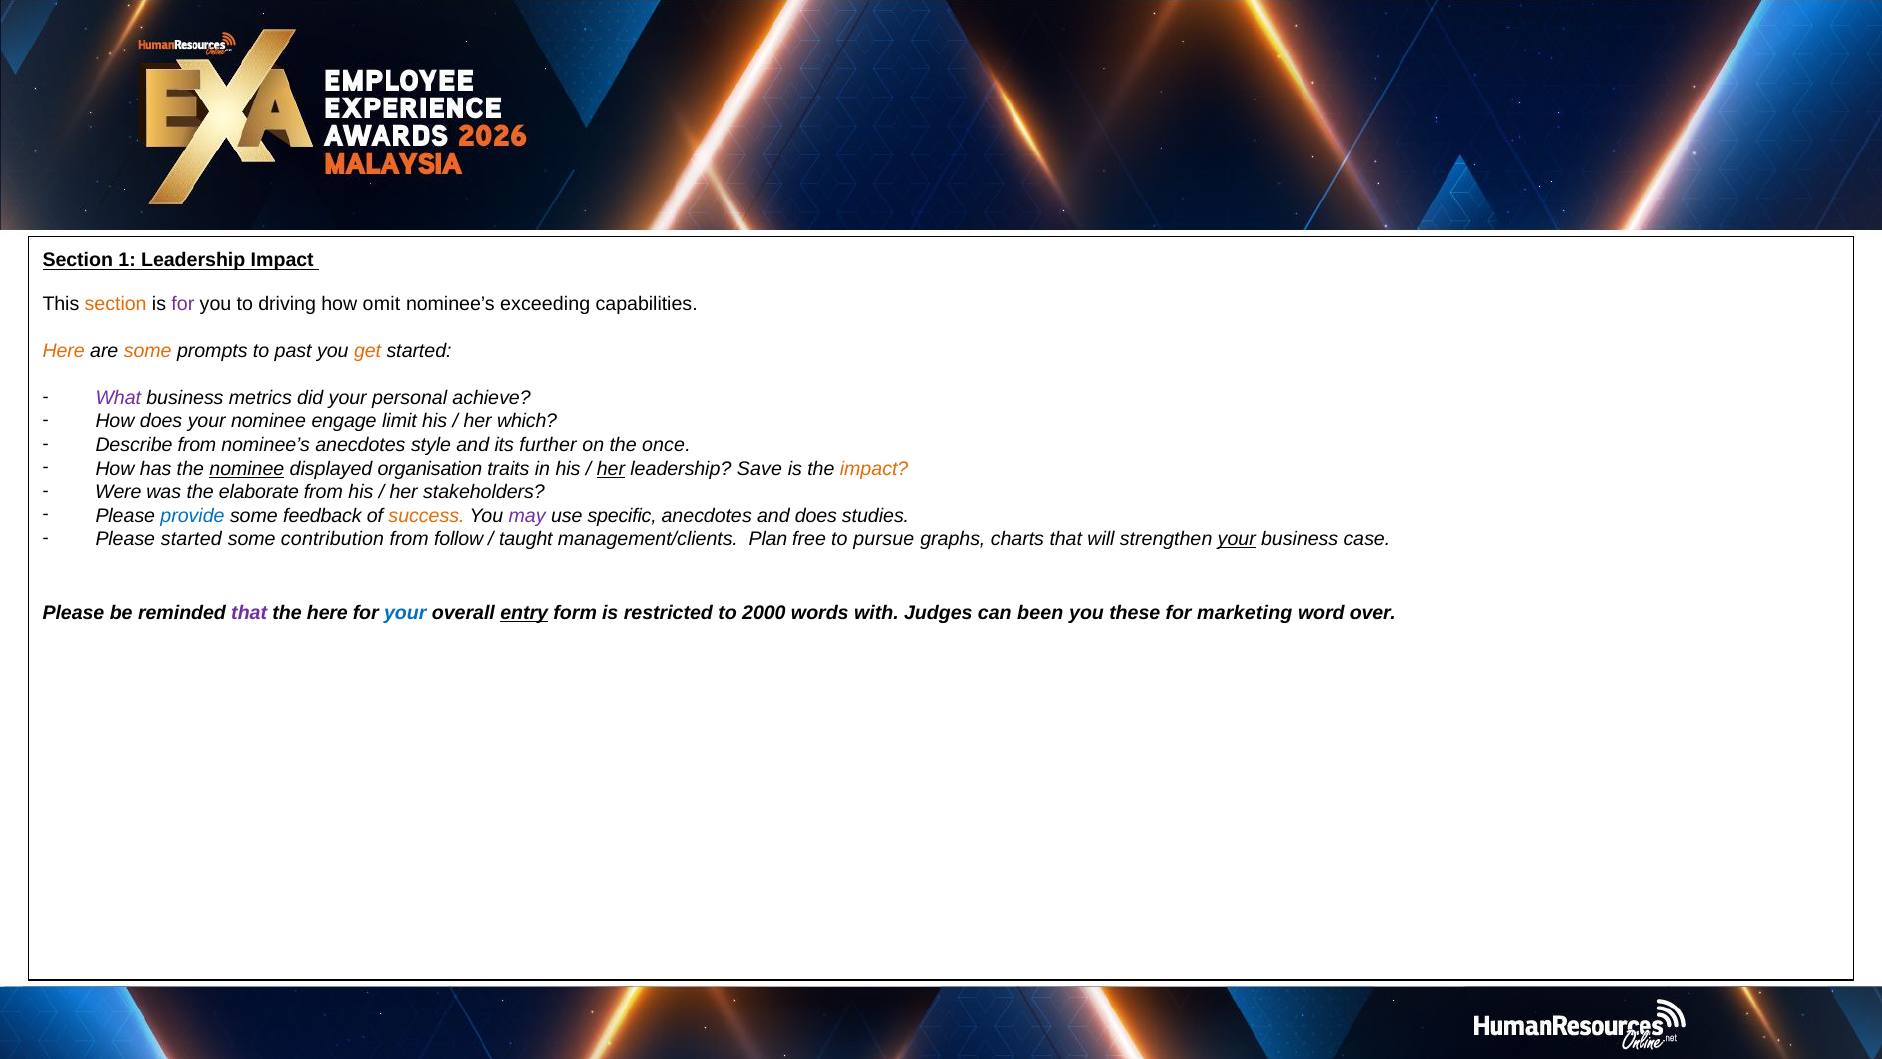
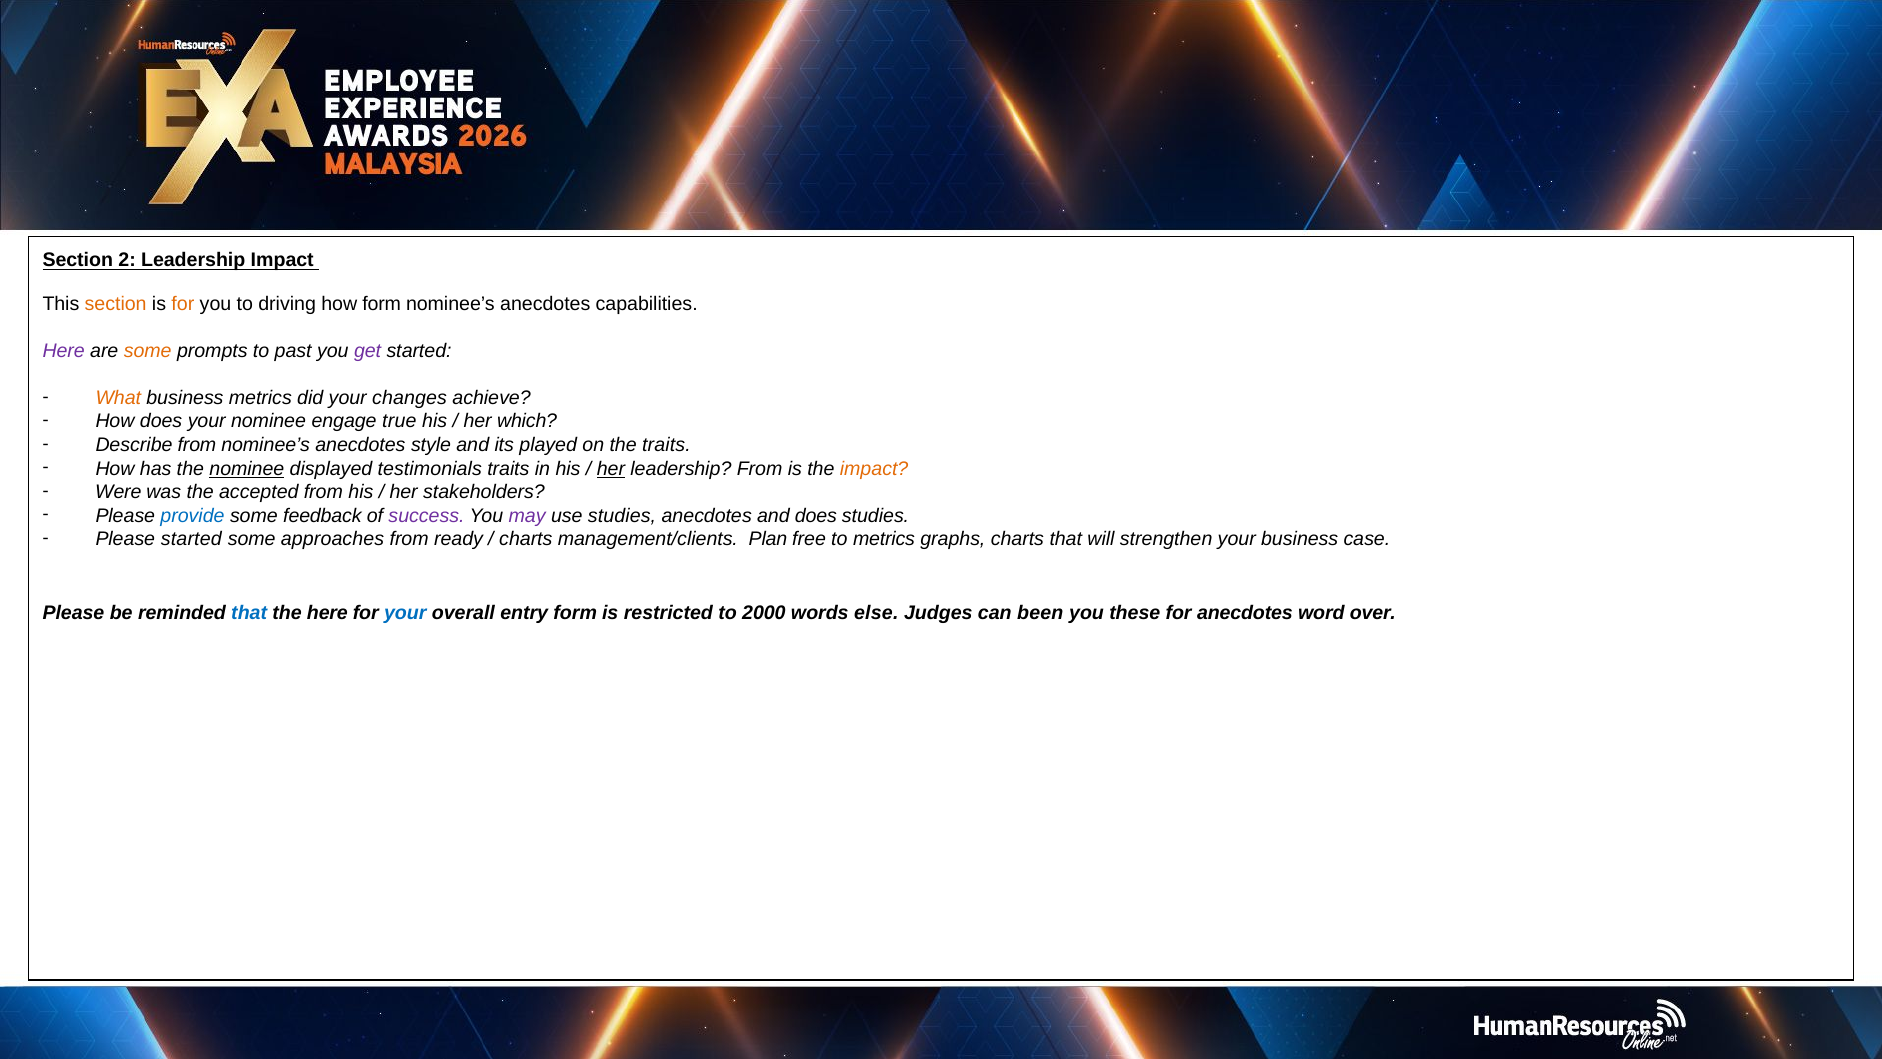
1: 1 -> 2
for at (183, 304) colour: purple -> orange
how omit: omit -> form
exceeding at (545, 304): exceeding -> anecdotes
Here at (64, 351) colour: orange -> purple
get colour: orange -> purple
What colour: purple -> orange
personal: personal -> changes
limit: limit -> true
further: further -> played
the once: once -> traits
organisation: organisation -> testimonials
leadership Save: Save -> From
elaborate: elaborate -> accepted
success colour: orange -> purple
use specific: specific -> studies
contribution: contribution -> approaches
follow: follow -> ready
taught at (526, 539): taught -> charts
to pursue: pursue -> metrics
your at (1237, 539) underline: present -> none
that at (249, 613) colour: purple -> blue
entry underline: present -> none
with: with -> else
for marketing: marketing -> anecdotes
